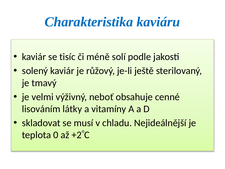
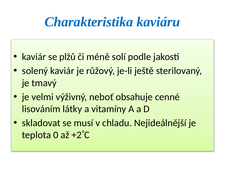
tisíc: tisíc -> plžů
